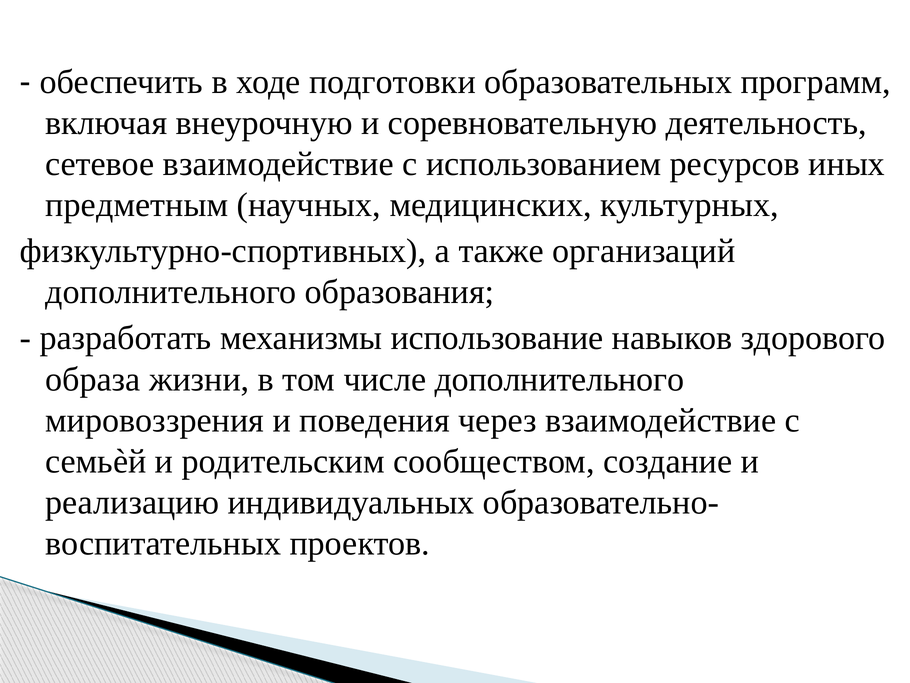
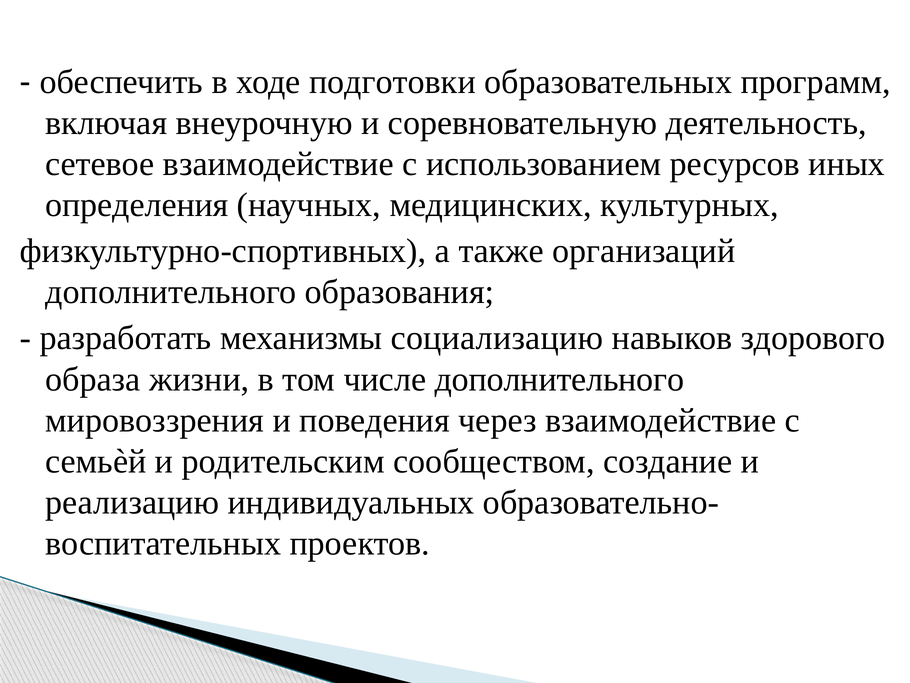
предметным: предметным -> определения
использование: использование -> социализацию
